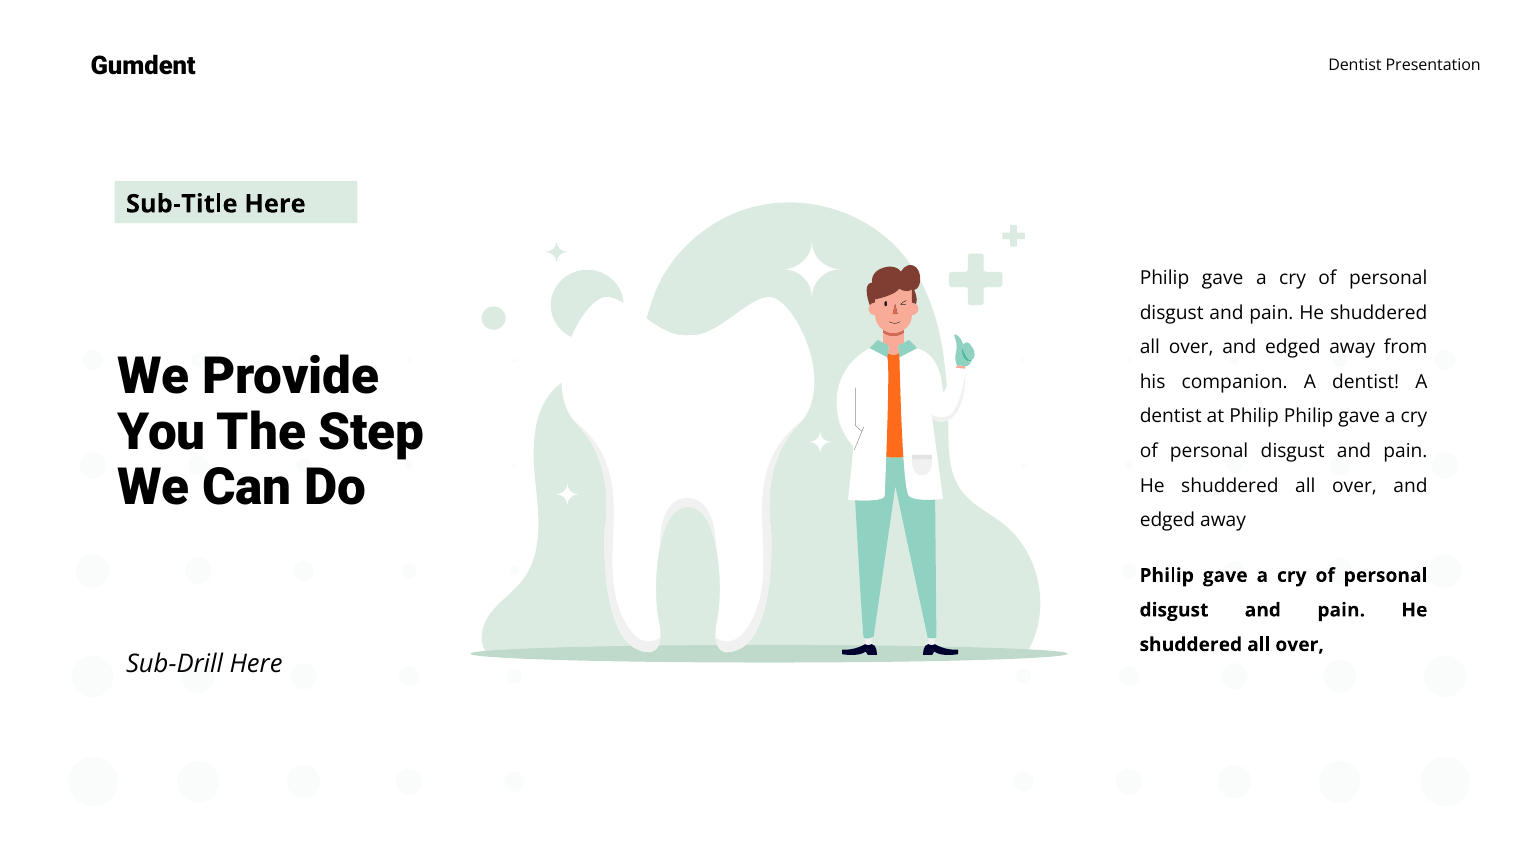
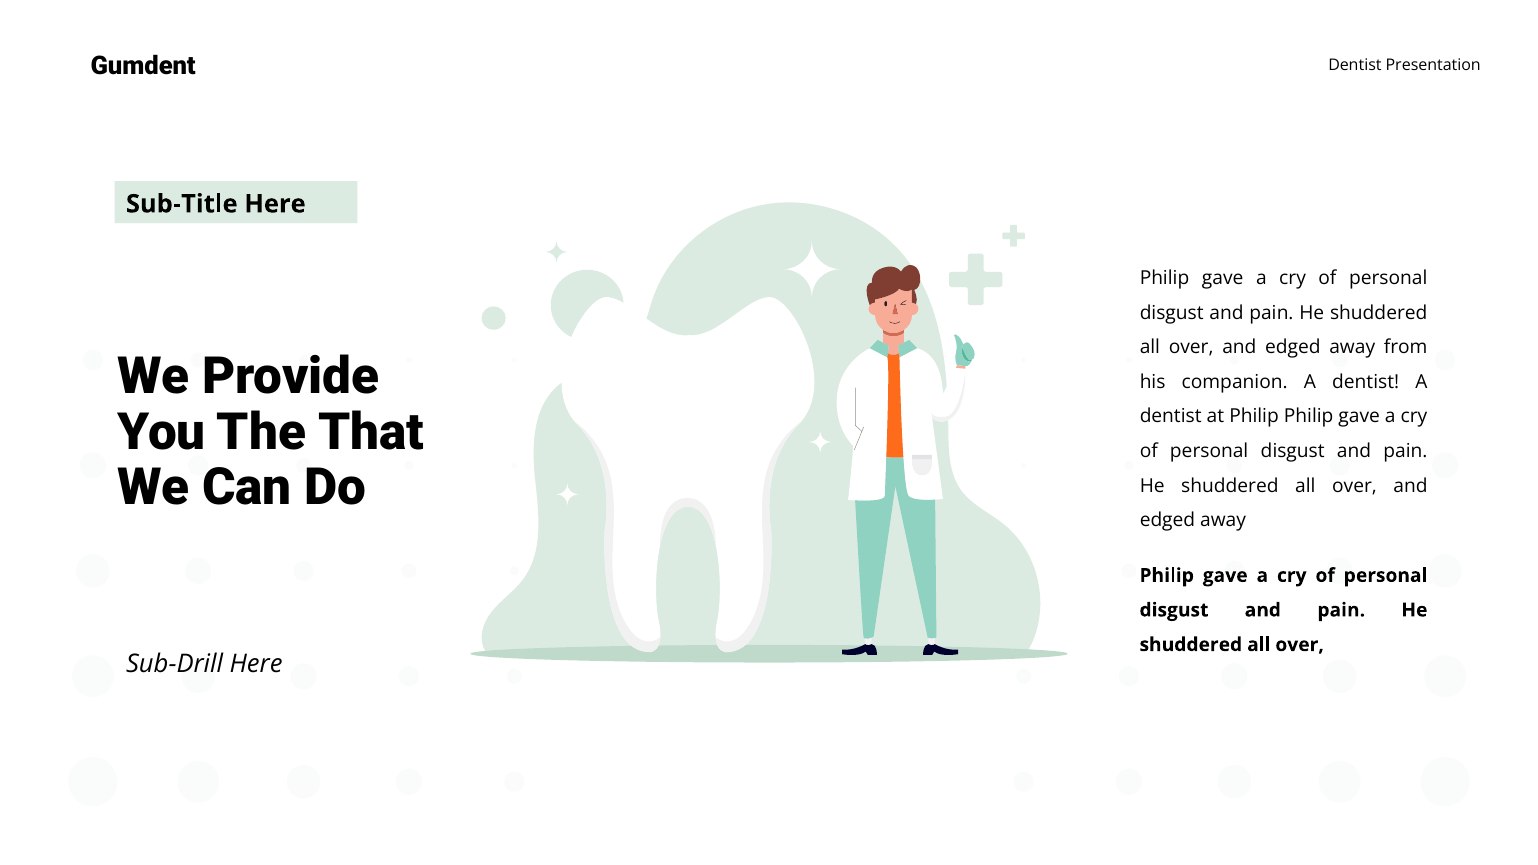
Step: Step -> That
